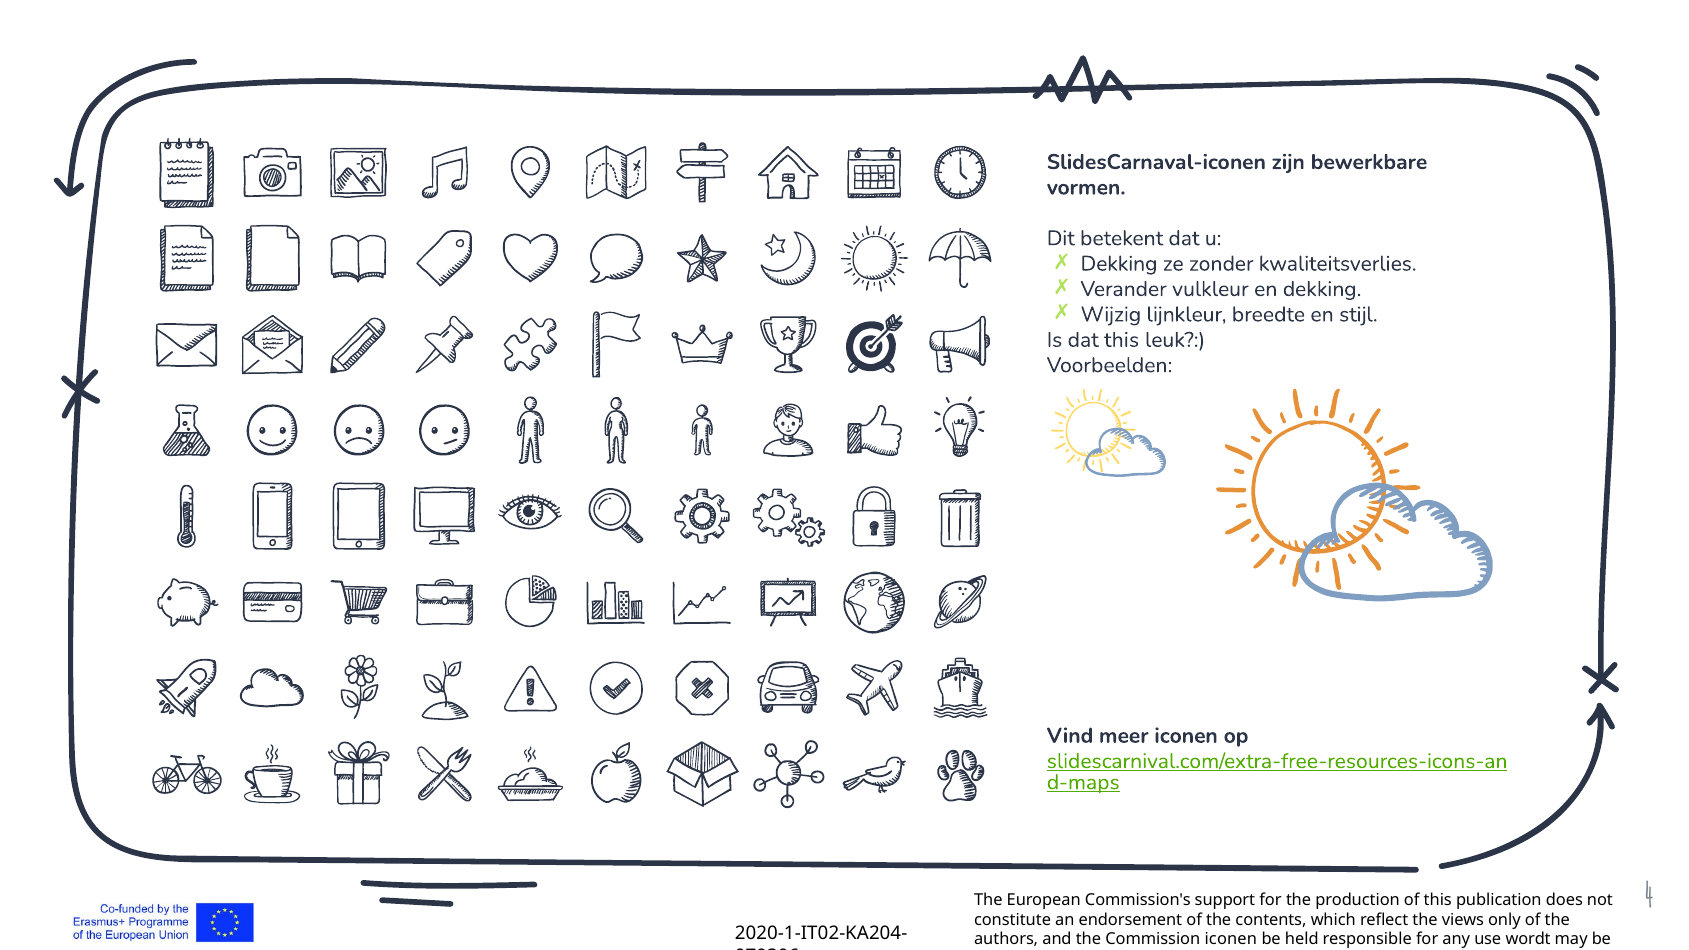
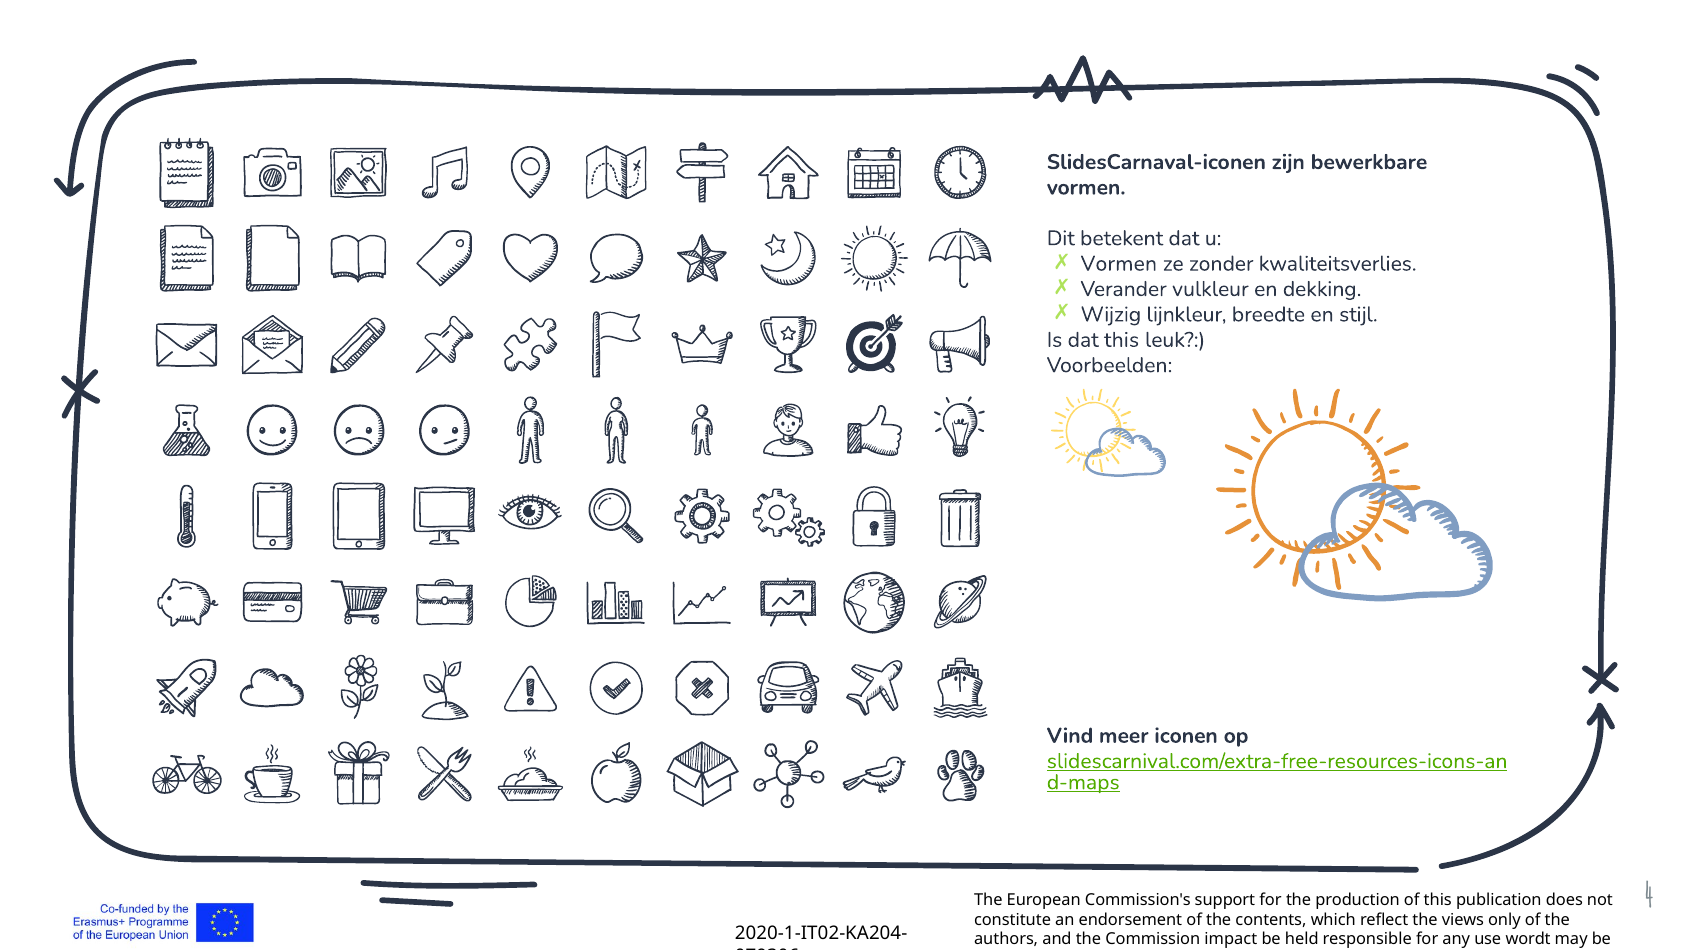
Dekking at (1119, 264): Dekking -> Vormen
Commission iconen: iconen -> impact
